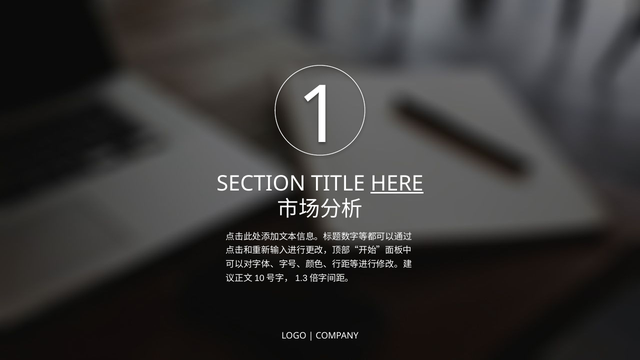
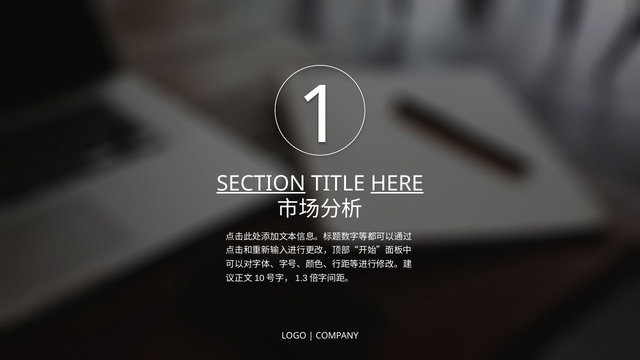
SECTION underline: none -> present
